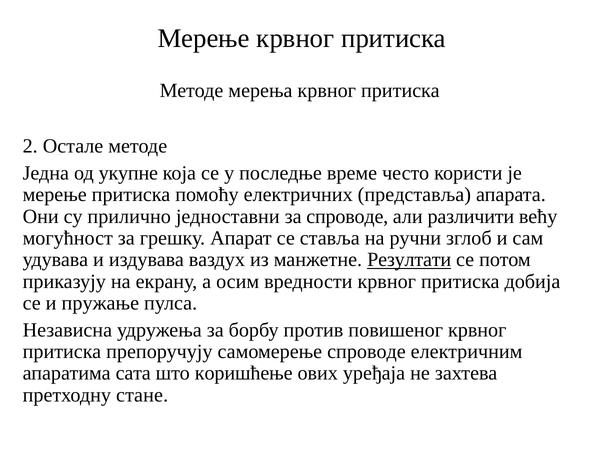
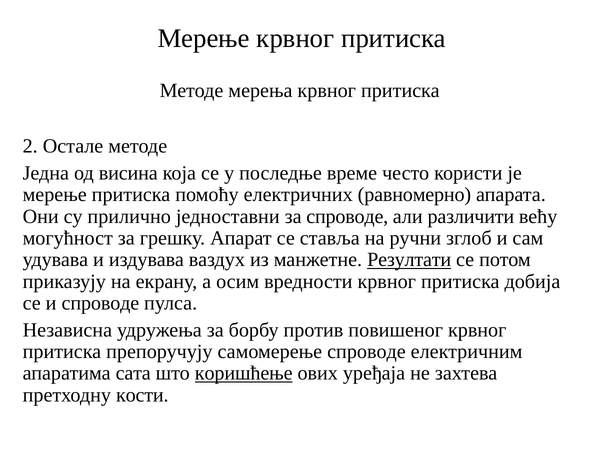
укупне: укупне -> висина
представља: представља -> равномерно
и пружање: пружање -> спроводе
коришћење underline: none -> present
стане: стане -> кости
